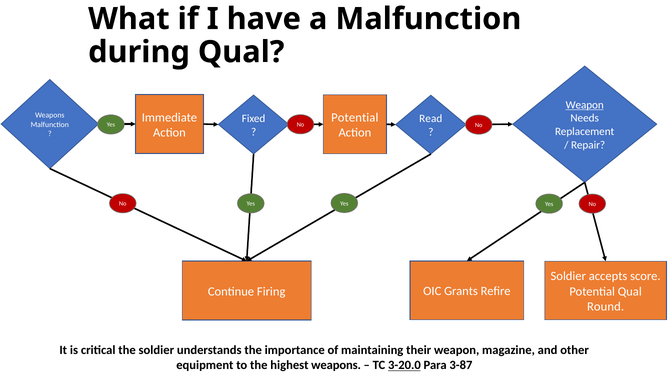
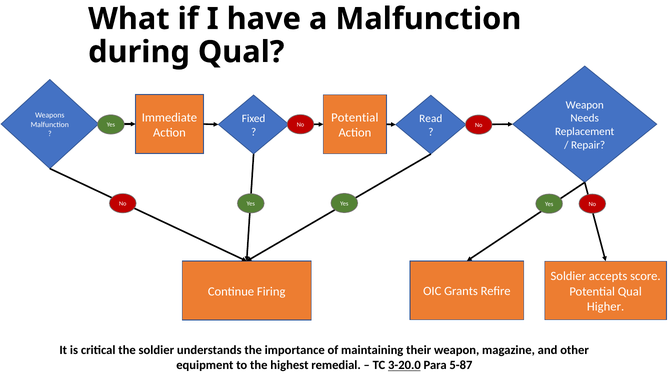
Weapon at (585, 105) underline: present -> none
Round: Round -> Higher
highest weapons: weapons -> remedial
3-87: 3-87 -> 5-87
